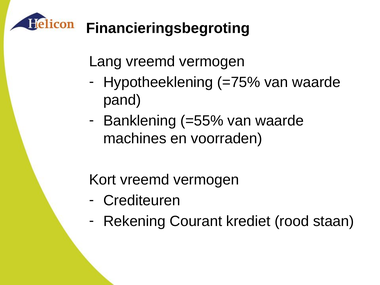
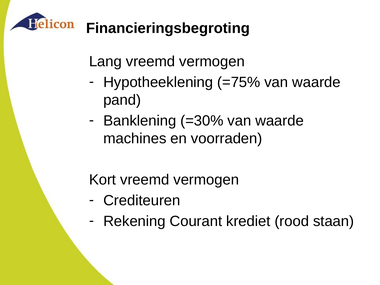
=55%: =55% -> =30%
